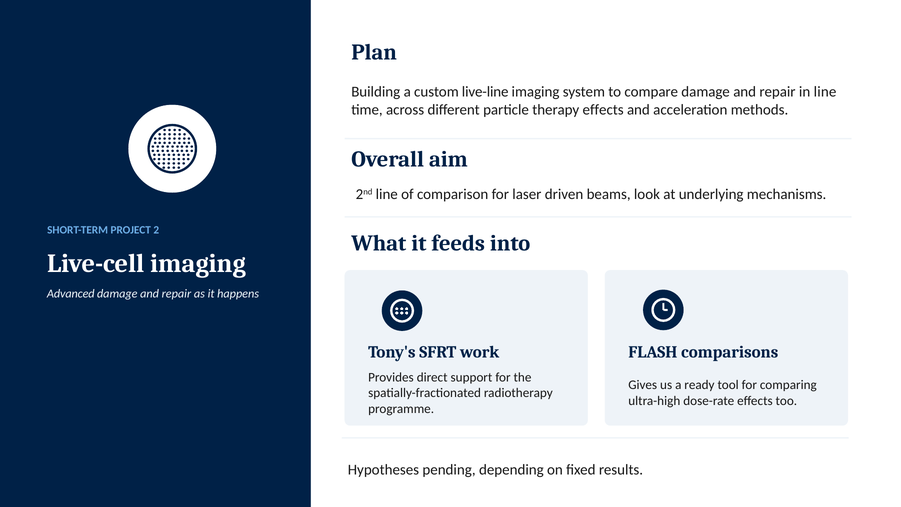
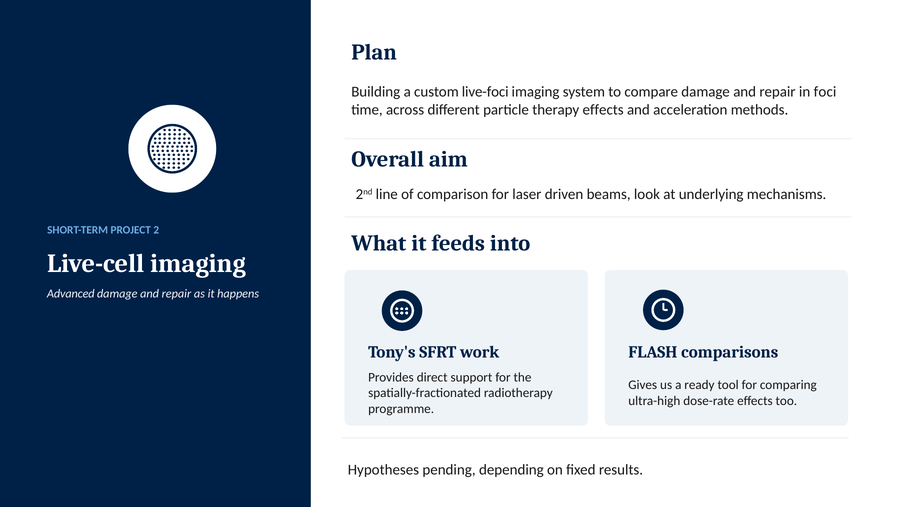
live-line: live-line -> live-foci
in line: line -> foci
